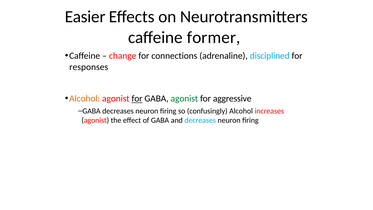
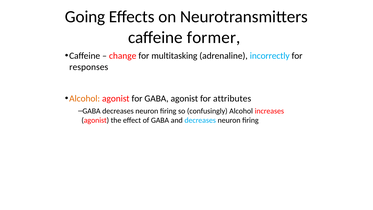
Easier: Easier -> Going
connections: connections -> multitasking
disciplined: disciplined -> incorrectly
for at (137, 99) underline: present -> none
agonist at (184, 99) colour: green -> black
aggressive: aggressive -> attributes
